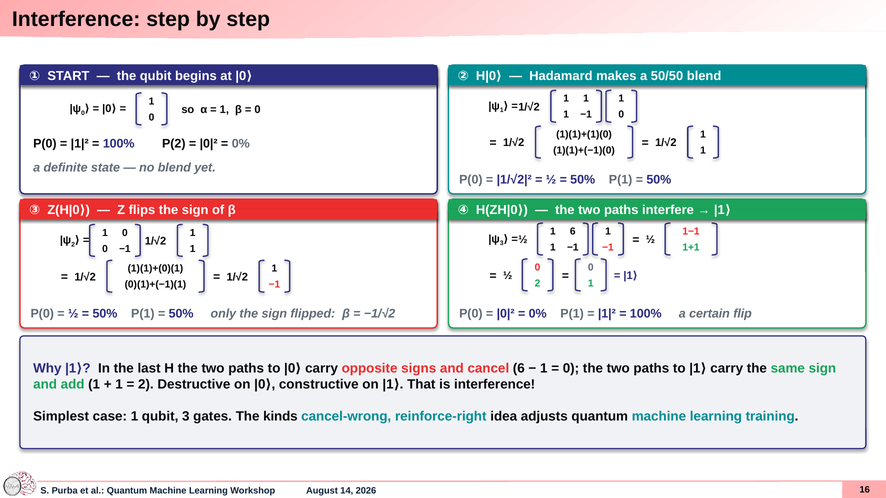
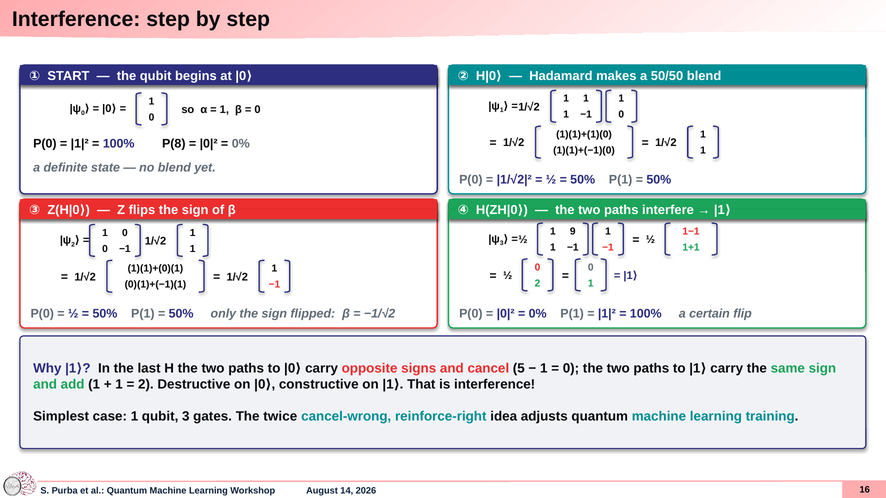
P(2: P(2 -> P(8
1 6: 6 -> 9
cancel 6: 6 -> 5
kinds: kinds -> twice
